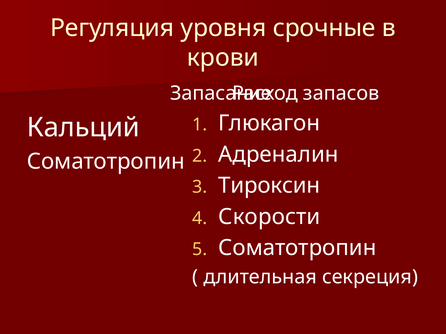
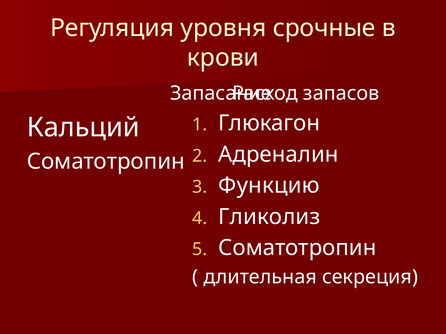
Тироксин: Тироксин -> Функцию
Скорости: Скорости -> Гликолиз
